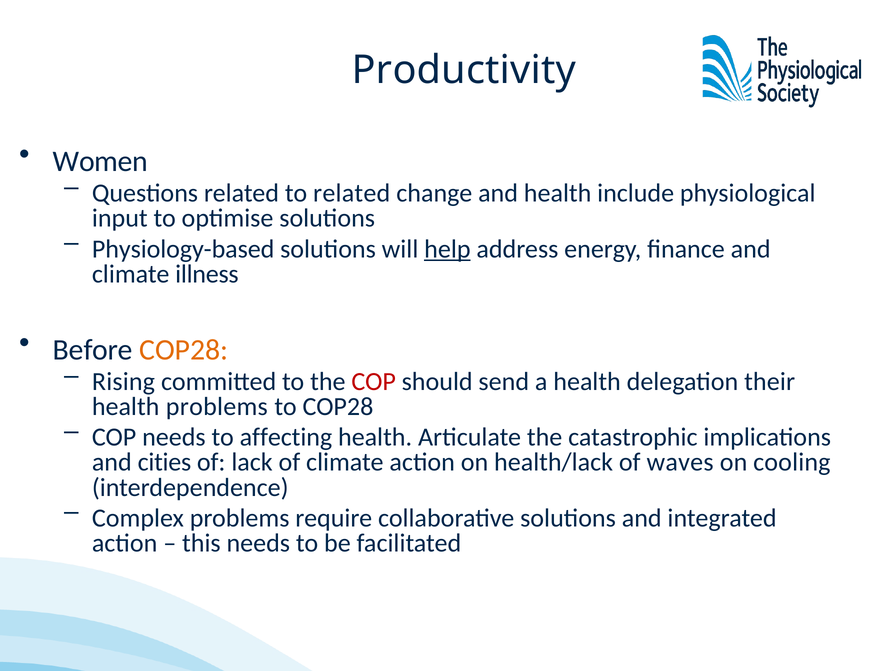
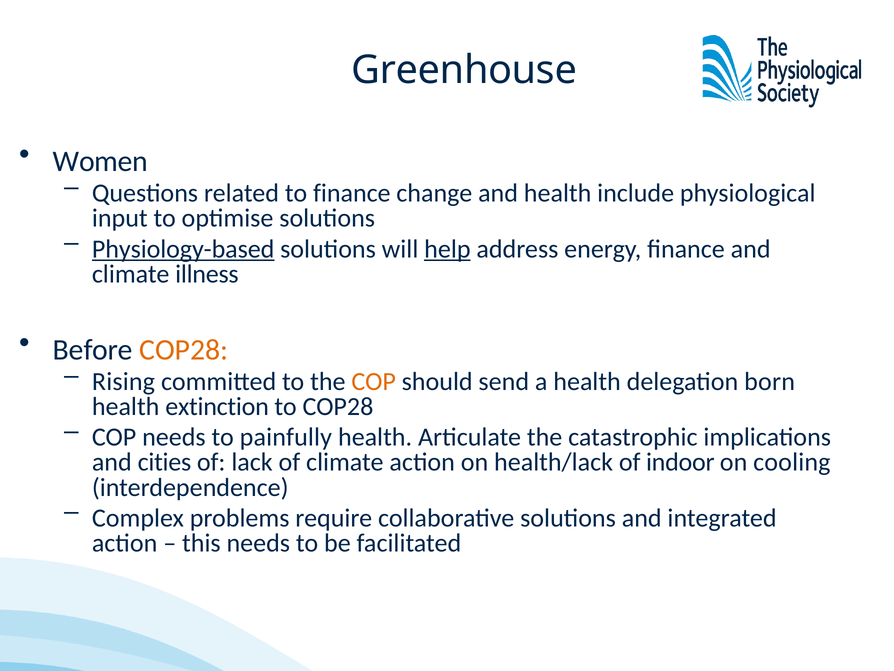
Productivity: Productivity -> Greenhouse
to related: related -> finance
Physiology-based underline: none -> present
COP at (374, 381) colour: red -> orange
their: their -> born
health problems: problems -> extinction
affecting: affecting -> painfully
waves: waves -> indoor
